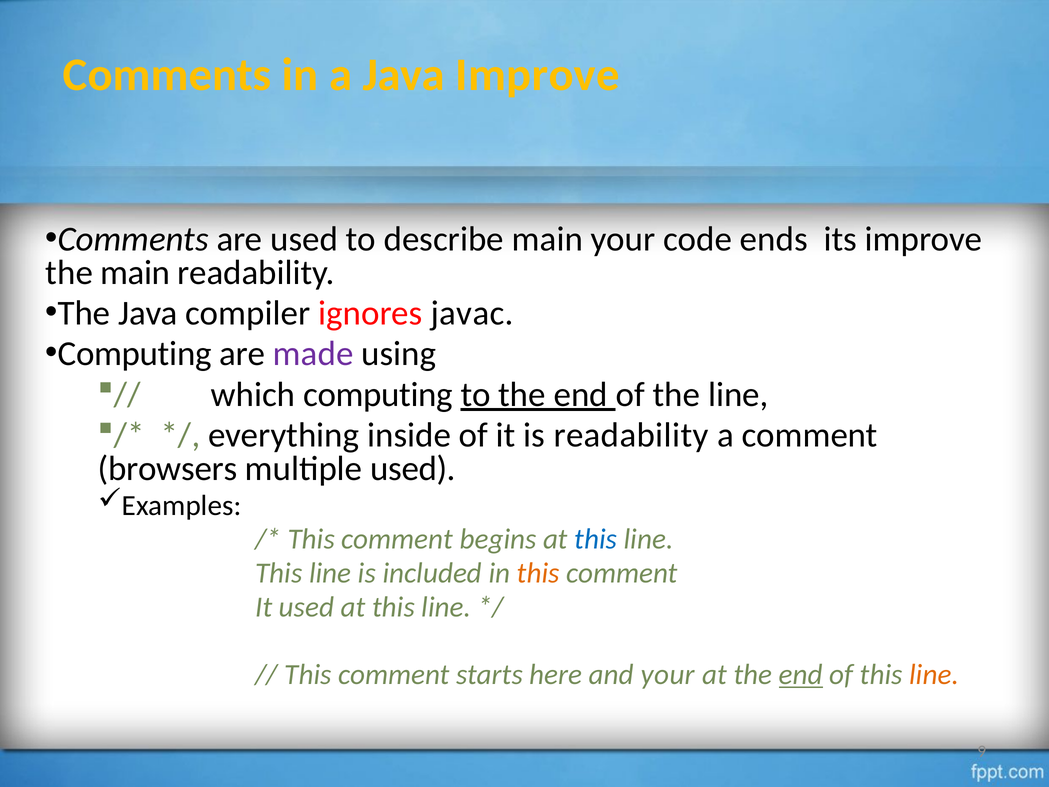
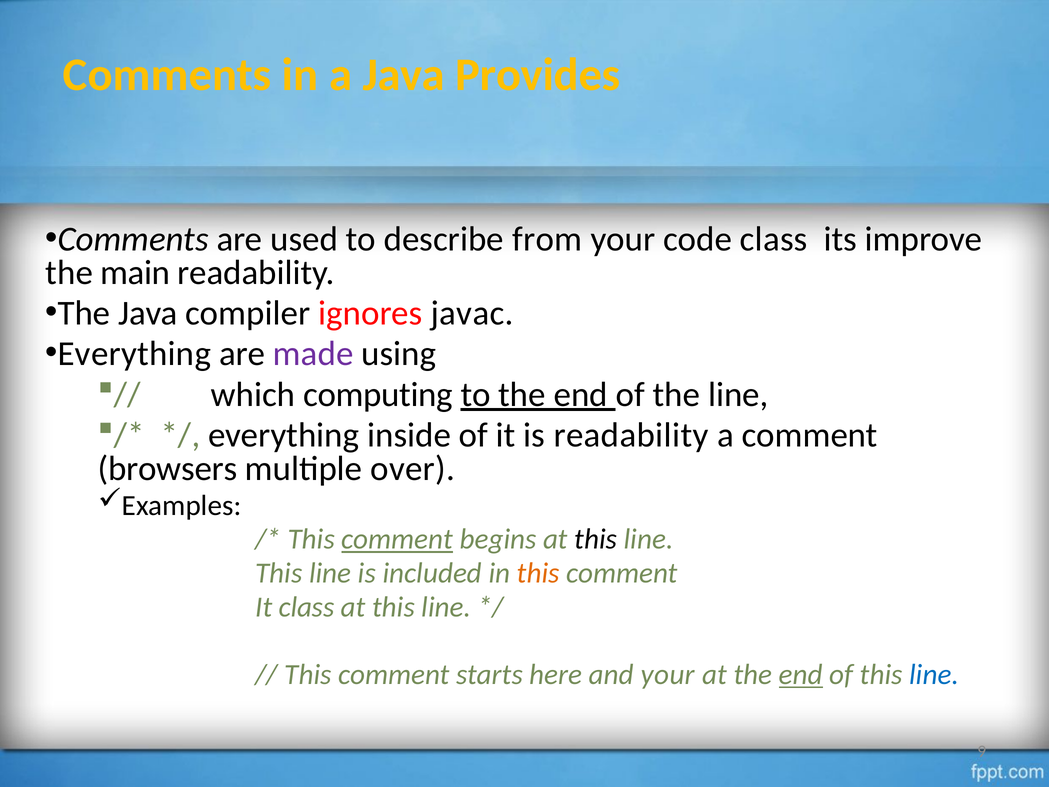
Java Improve: Improve -> Provides
describe main: main -> from
code ends: ends -> class
Computing at (135, 354): Computing -> Everything
multiple used: used -> over
comment at (397, 539) underline: none -> present
this at (596, 539) colour: blue -> black
It used: used -> class
line at (934, 674) colour: orange -> blue
